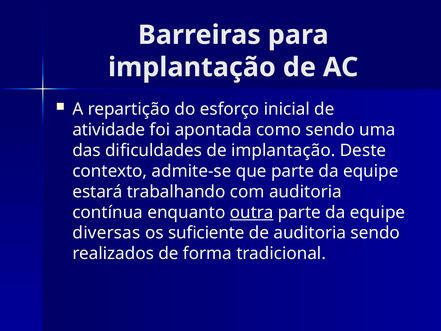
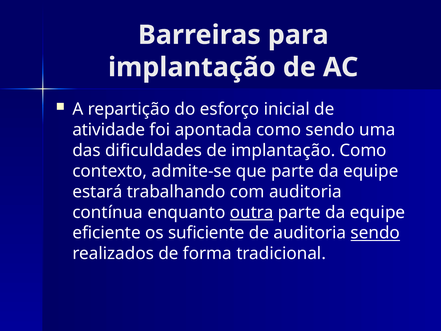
implantação Deste: Deste -> Como
diversas: diversas -> eficiente
sendo at (375, 233) underline: none -> present
